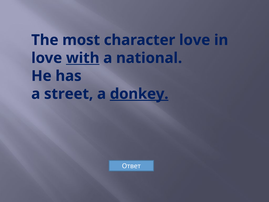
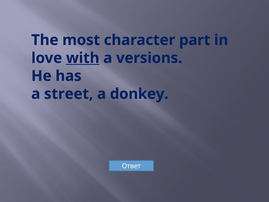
character love: love -> part
national: national -> versions
donkey underline: present -> none
